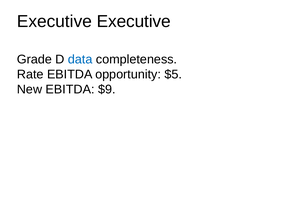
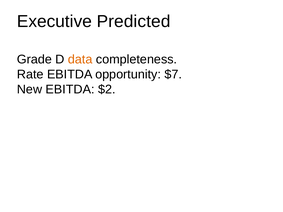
Executive Executive: Executive -> Predicted
data colour: blue -> orange
$5: $5 -> $7
$9: $9 -> $2
